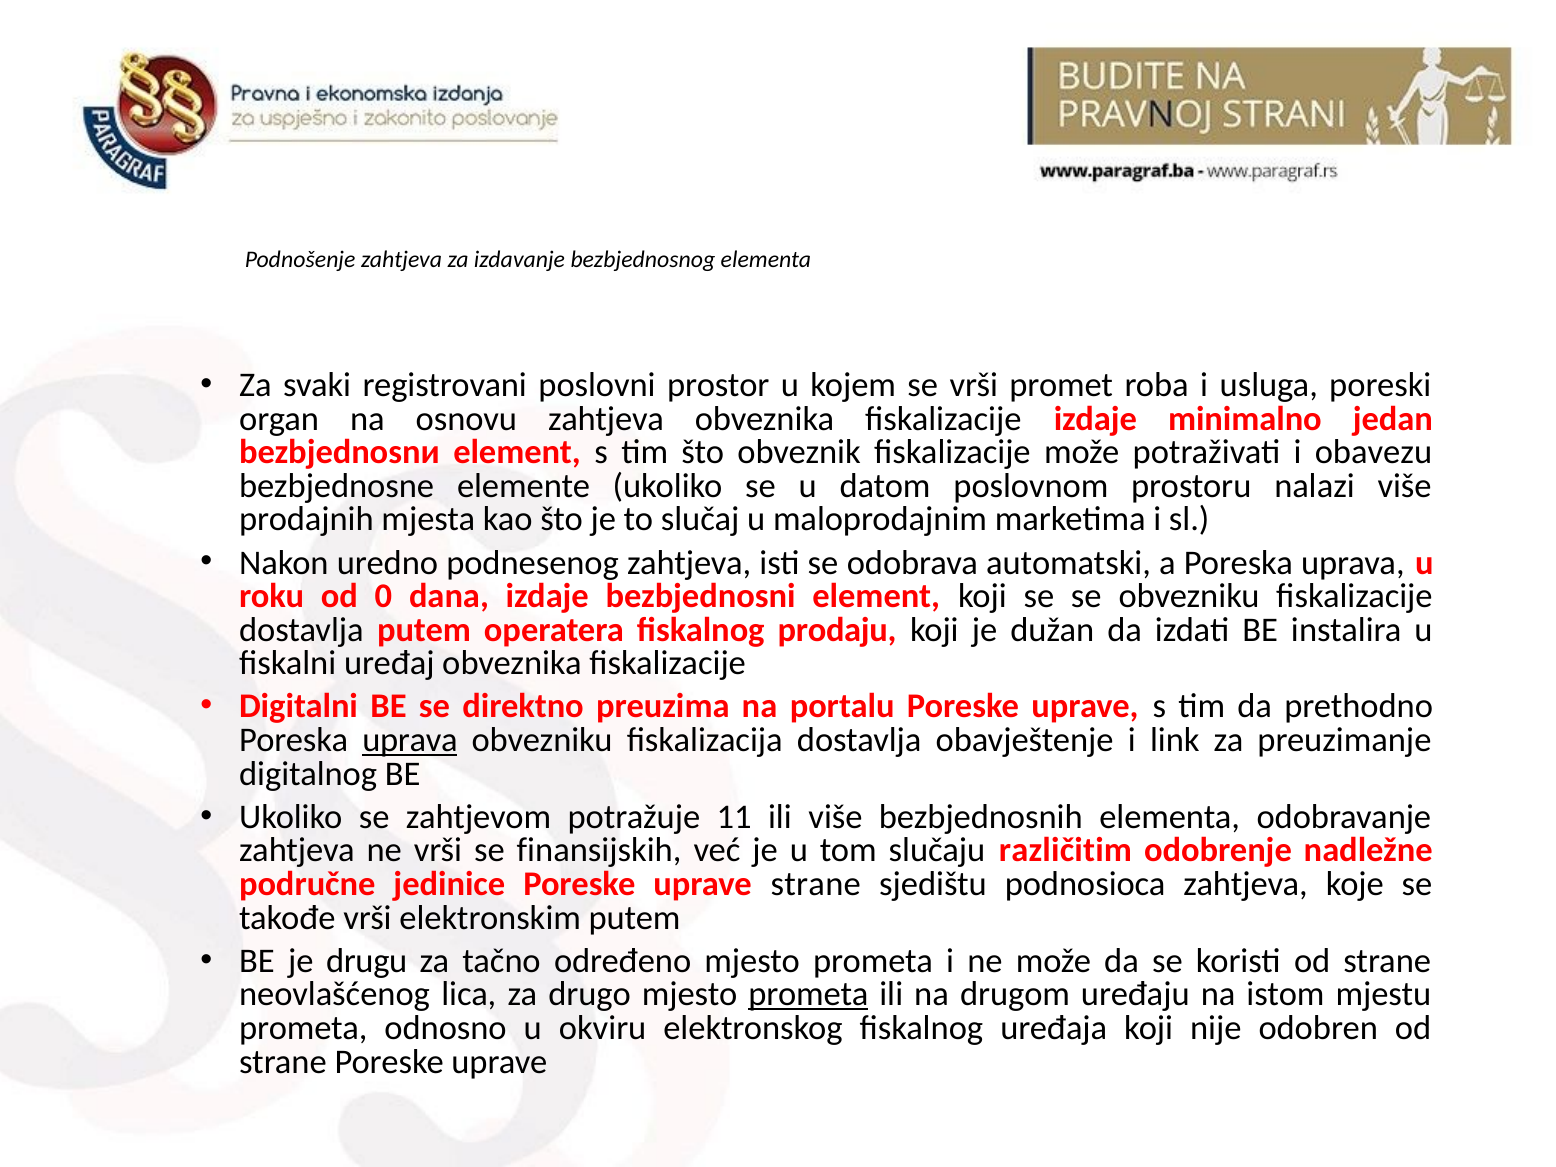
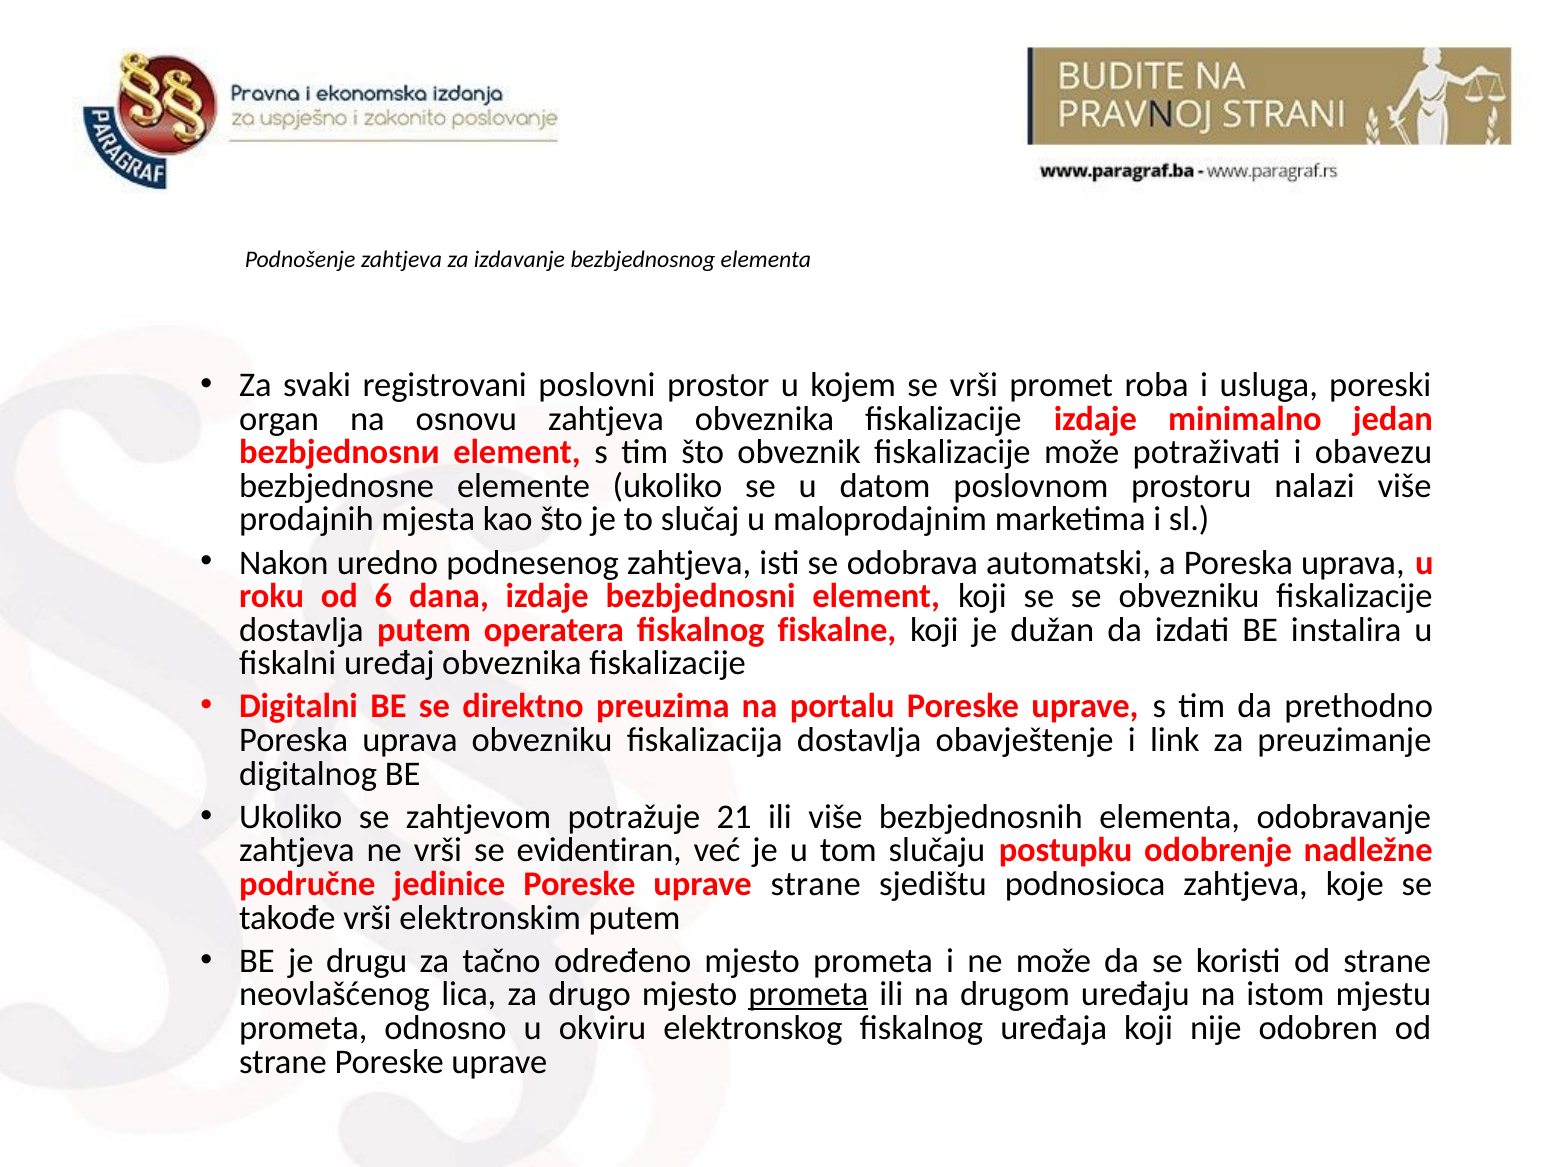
0: 0 -> 6
prodaju: prodaju -> fiskalne
uprava at (410, 740) underline: present -> none
11: 11 -> 21
finansijskih: finansijskih -> evidentiran
različitim: različitim -> postupku
